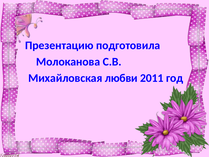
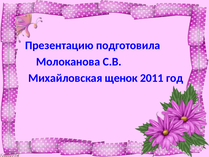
любви: любви -> щенок
